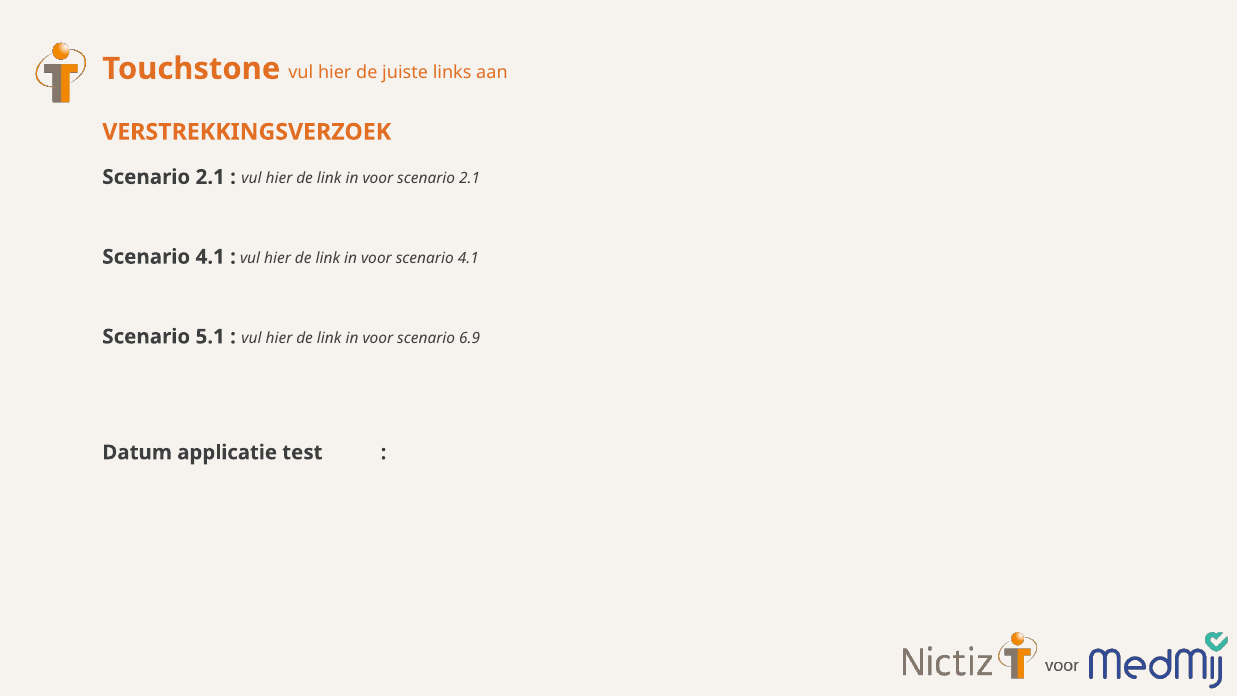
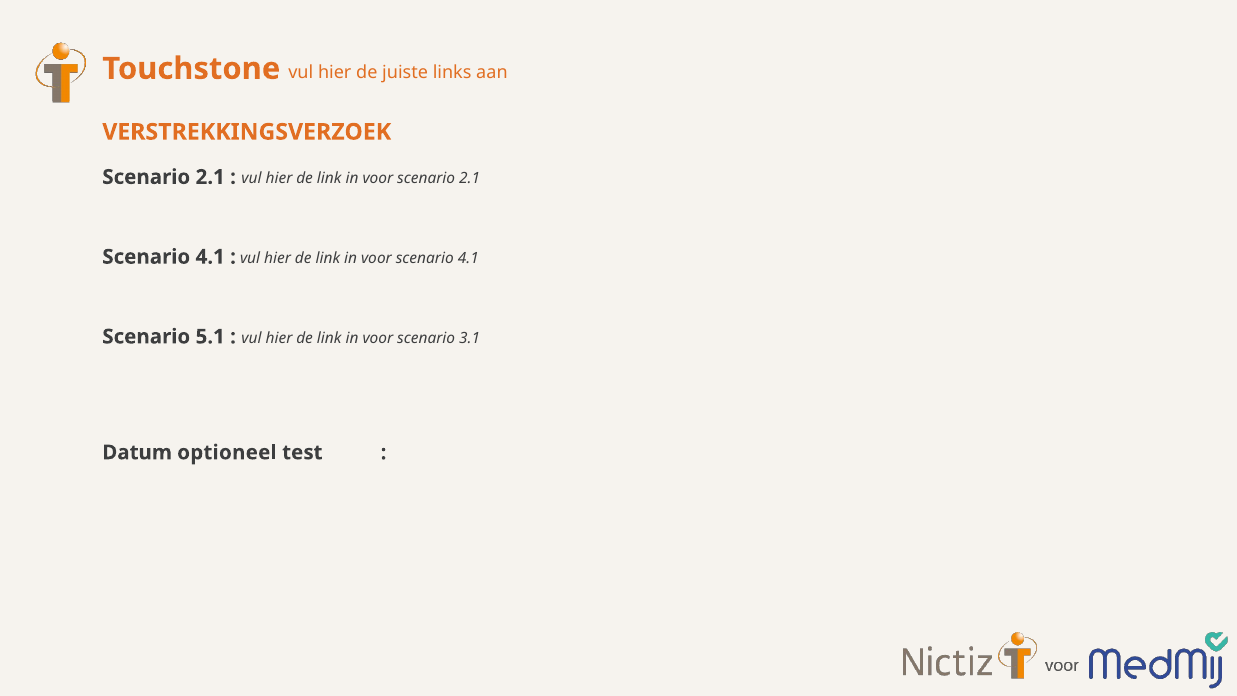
6.9: 6.9 -> 3.1
applicatie: applicatie -> optioneel
